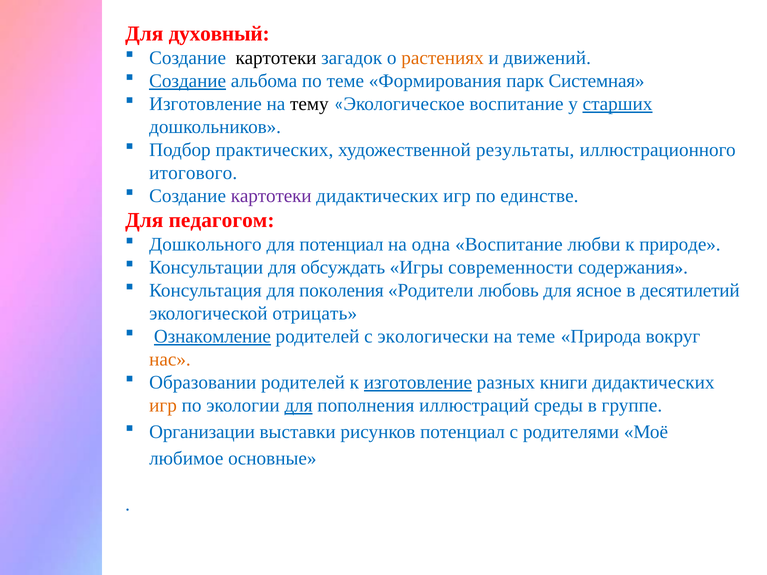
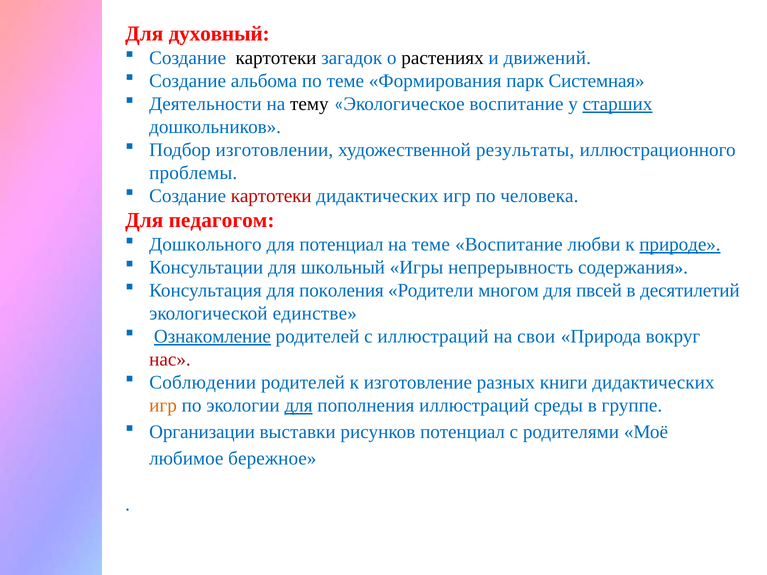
растениях colour: orange -> black
Создание at (188, 81) underline: present -> none
Изготовление at (205, 104): Изготовление -> Деятельности
практических: практических -> изготовлении
итогового: итогового -> проблемы
картотеки at (271, 196) colour: purple -> red
единстве: единстве -> человека
на одна: одна -> теме
природе underline: none -> present
обсуждать: обсуждать -> школьный
современности: современности -> непрерывность
любовь: любовь -> многом
ясное: ясное -> пвсей
отрицать: отрицать -> единстве
с экологически: экологически -> иллюстраций
на теме: теме -> свои
нас colour: orange -> red
Образовании: Образовании -> Соблюдении
изготовление at (418, 383) underline: present -> none
основные: основные -> бережное
